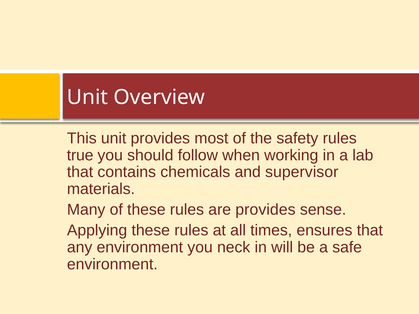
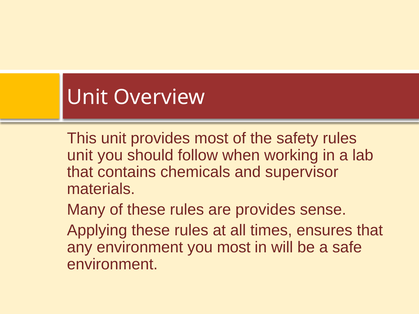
true at (80, 155): true -> unit
you neck: neck -> most
